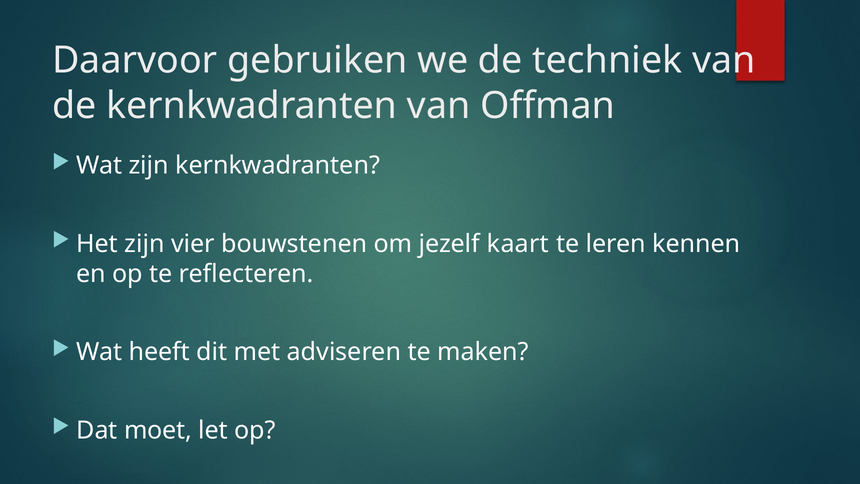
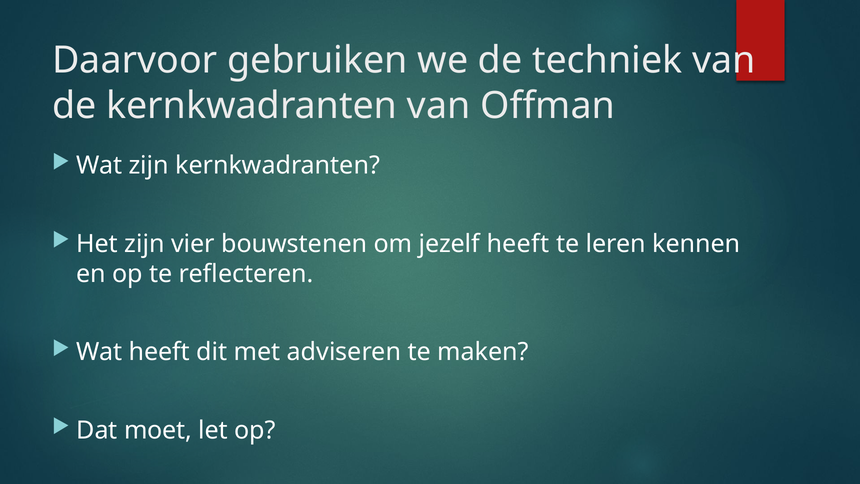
jezelf kaart: kaart -> heeft
